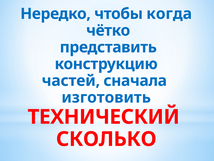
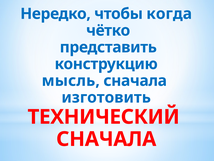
частей: частей -> мысль
СКОЛЬКО at (106, 139): СКОЛЬКО -> СНАЧАЛА
